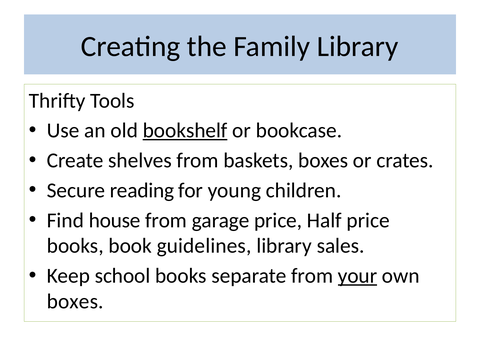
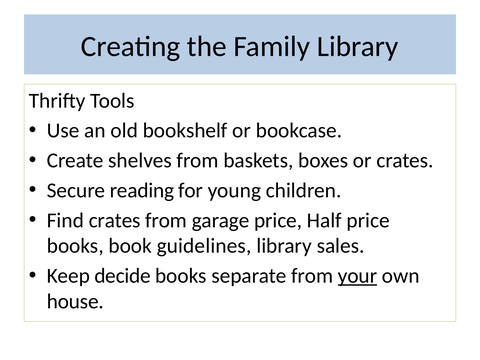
bookshelf underline: present -> none
Find house: house -> crates
school: school -> decide
boxes at (75, 301): boxes -> house
